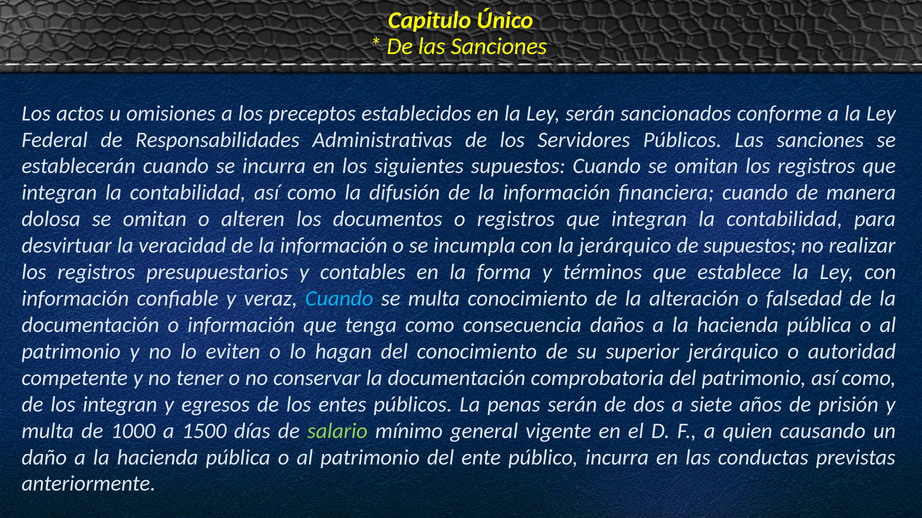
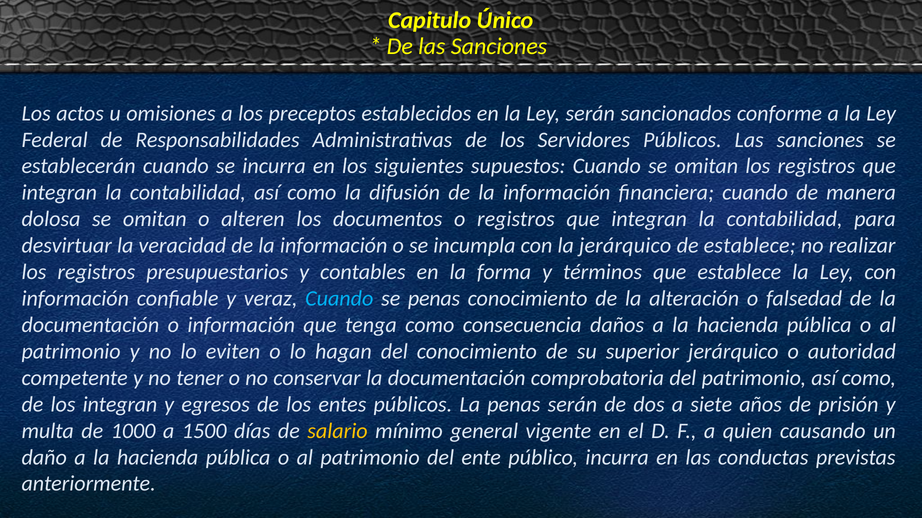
de supuestos: supuestos -> establece
se multa: multa -> penas
salario colour: light green -> yellow
